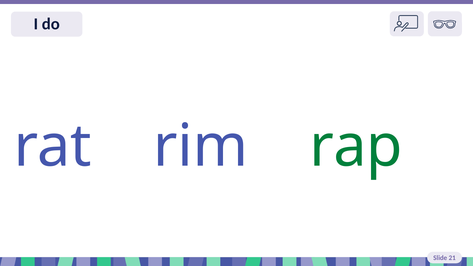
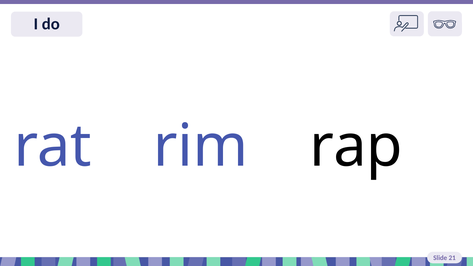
rap colour: green -> black
